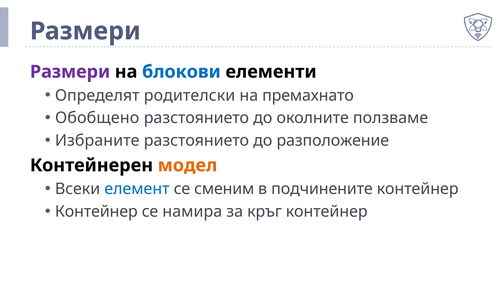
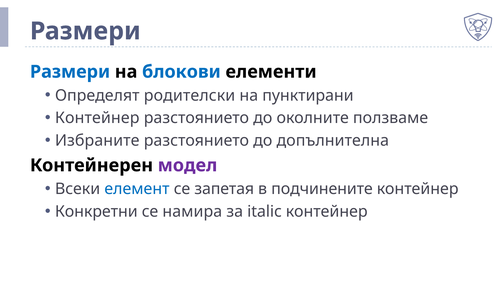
Размери at (70, 72) colour: purple -> blue
премахнато: премахнато -> пунктирани
Обобщено at (97, 118): Обобщено -> Контейнер
разположение: разположение -> допълнителна
модел colour: orange -> purple
сменим: сменим -> запетая
Контейнер at (96, 212): Контейнер -> Конкретни
кръг: кръг -> italic
